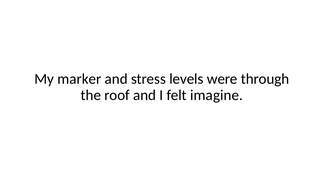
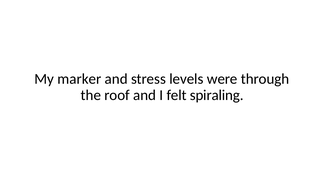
imagine: imagine -> spiraling
